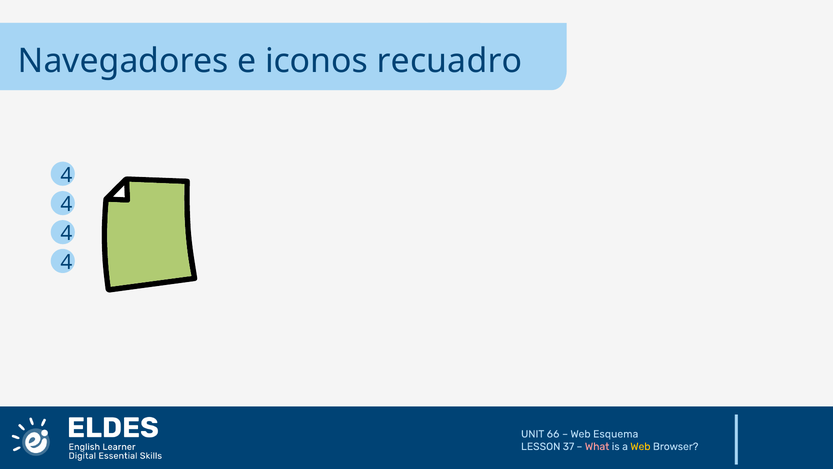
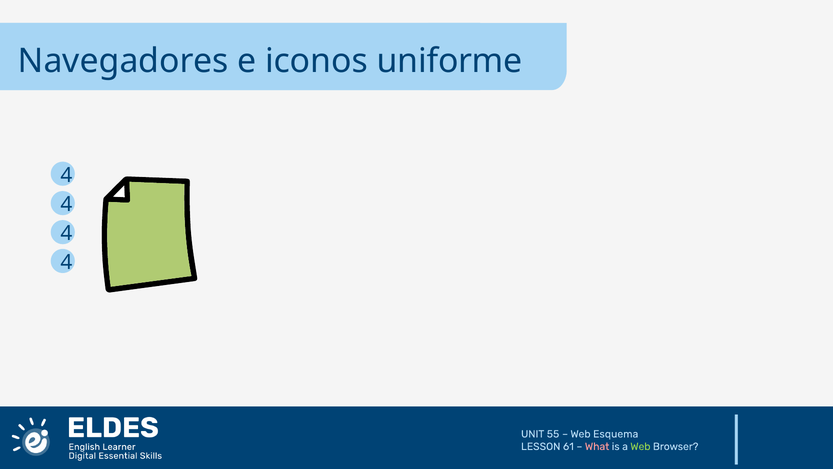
recuadro: recuadro -> uniforme
66: 66 -> 55
37: 37 -> 61
Web at (640, 446) colour: yellow -> light green
